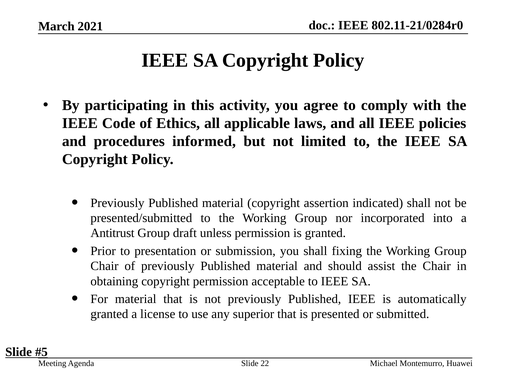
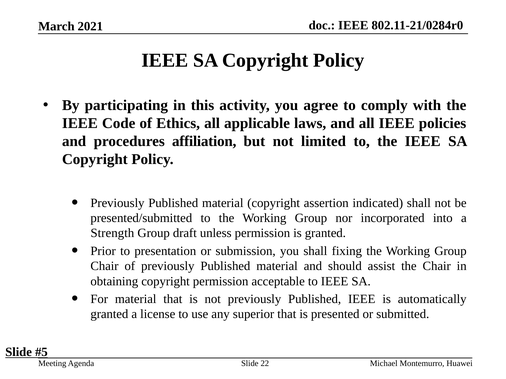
informed: informed -> affiliation
Antitrust: Antitrust -> Strength
